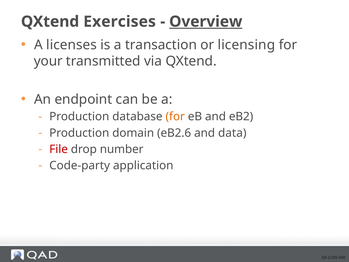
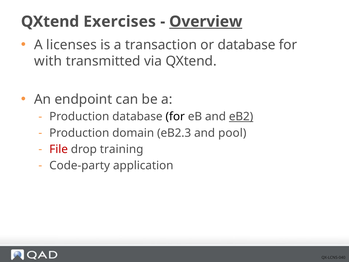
or licensing: licensing -> database
your: your -> with
for at (175, 117) colour: orange -> black
eB2 underline: none -> present
eB2.6: eB2.6 -> eB2.3
data: data -> pool
number: number -> training
